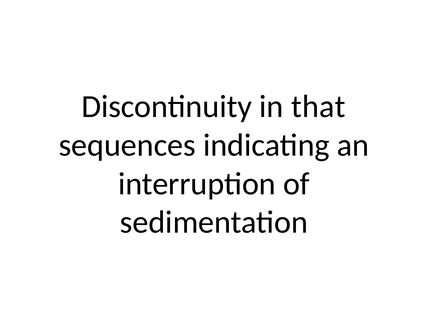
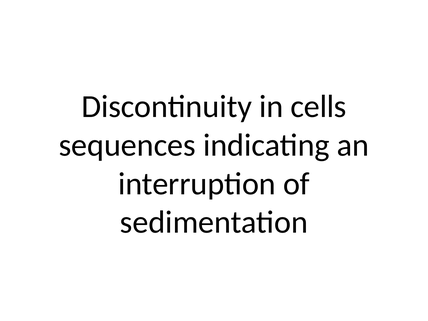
that: that -> cells
